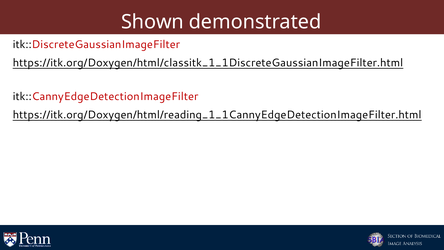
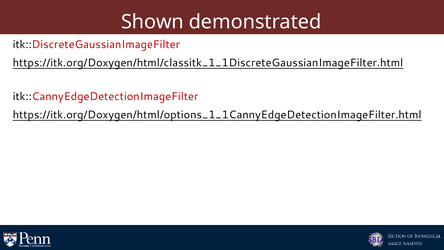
https://itk.org/Doxygen/html/reading_1_1CannyEdgeDetectionImageFilter.html: https://itk.org/Doxygen/html/reading_1_1CannyEdgeDetectionImageFilter.html -> https://itk.org/Doxygen/html/options_1_1CannyEdgeDetectionImageFilter.html
